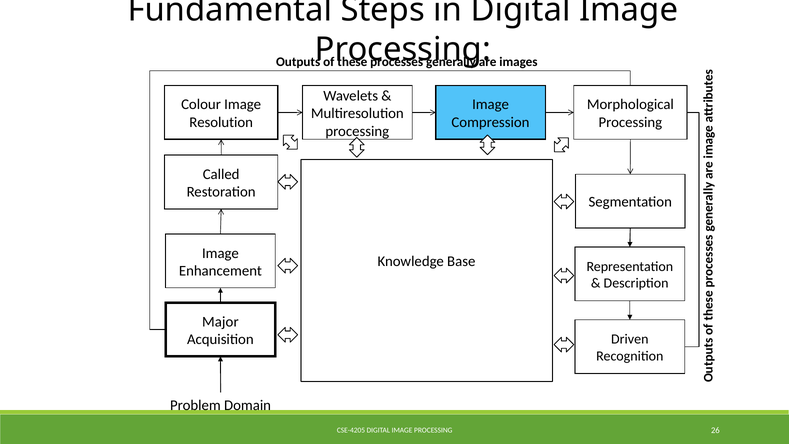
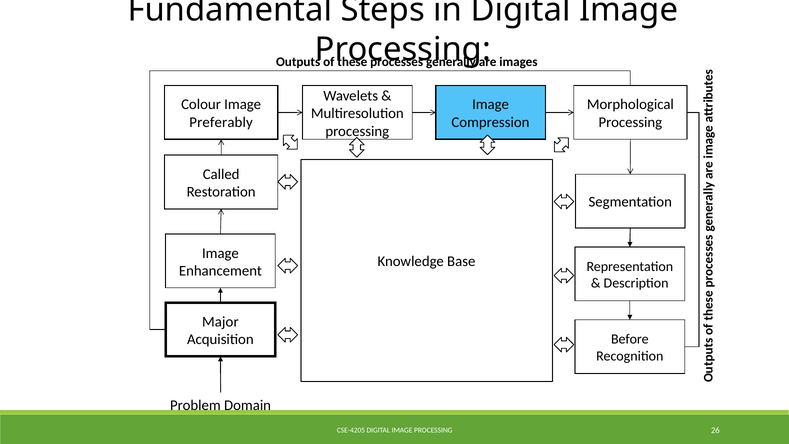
Resolution: Resolution -> Preferably
Driven: Driven -> Before
